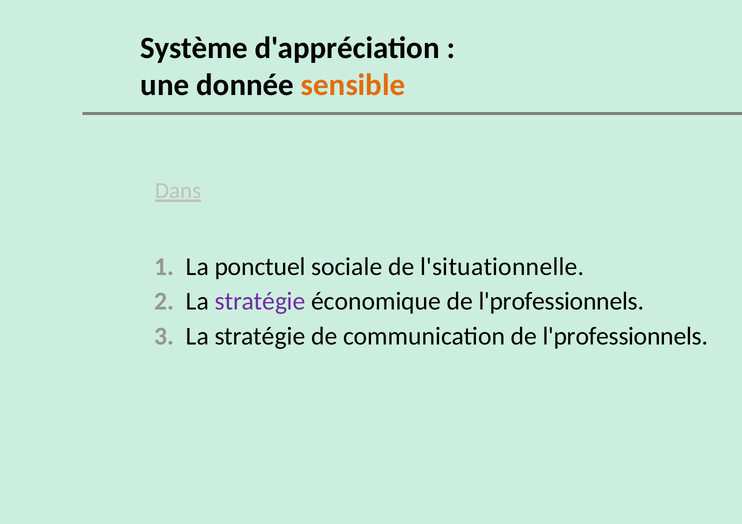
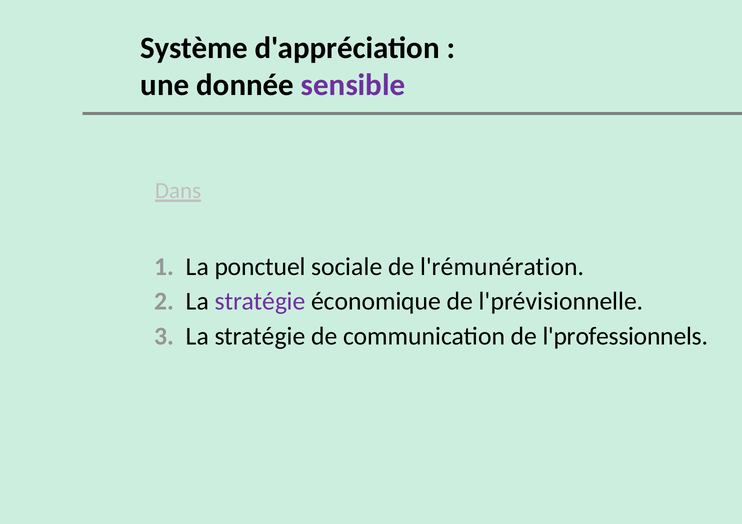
sensible colour: orange -> purple
l'situationnelle: l'situationnelle -> l'rémunération
économique de l'professionnels: l'professionnels -> l'prévisionnelle
